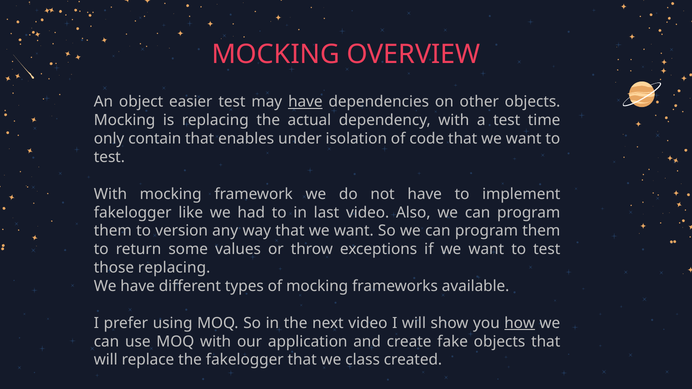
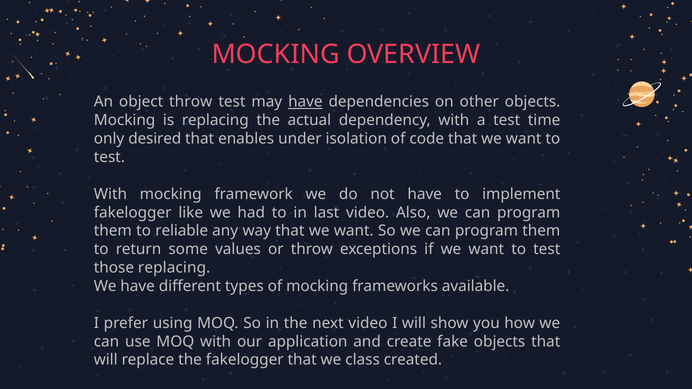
object easier: easier -> throw
contain: contain -> desired
version: version -> reliable
how underline: present -> none
